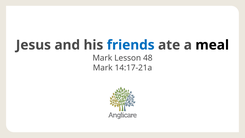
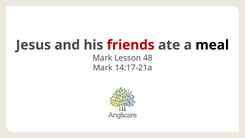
friends colour: blue -> red
